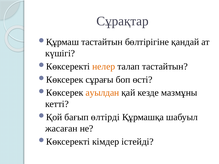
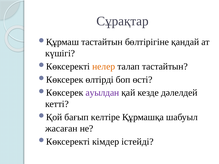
сұрағы: сұрағы -> өлтірді
ауылдан colour: orange -> purple
мазмұны: мазмұны -> дәлелдей
өлтірді: өлтірді -> келтіре
